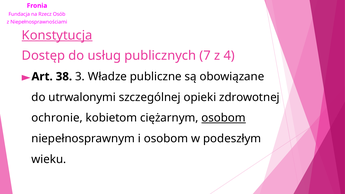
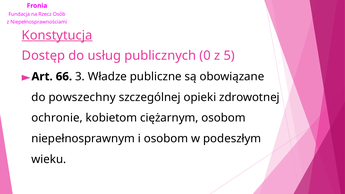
7: 7 -> 0
4: 4 -> 5
38: 38 -> 66
utrwalonymi: utrwalonymi -> powszechny
osobom at (224, 118) underline: present -> none
